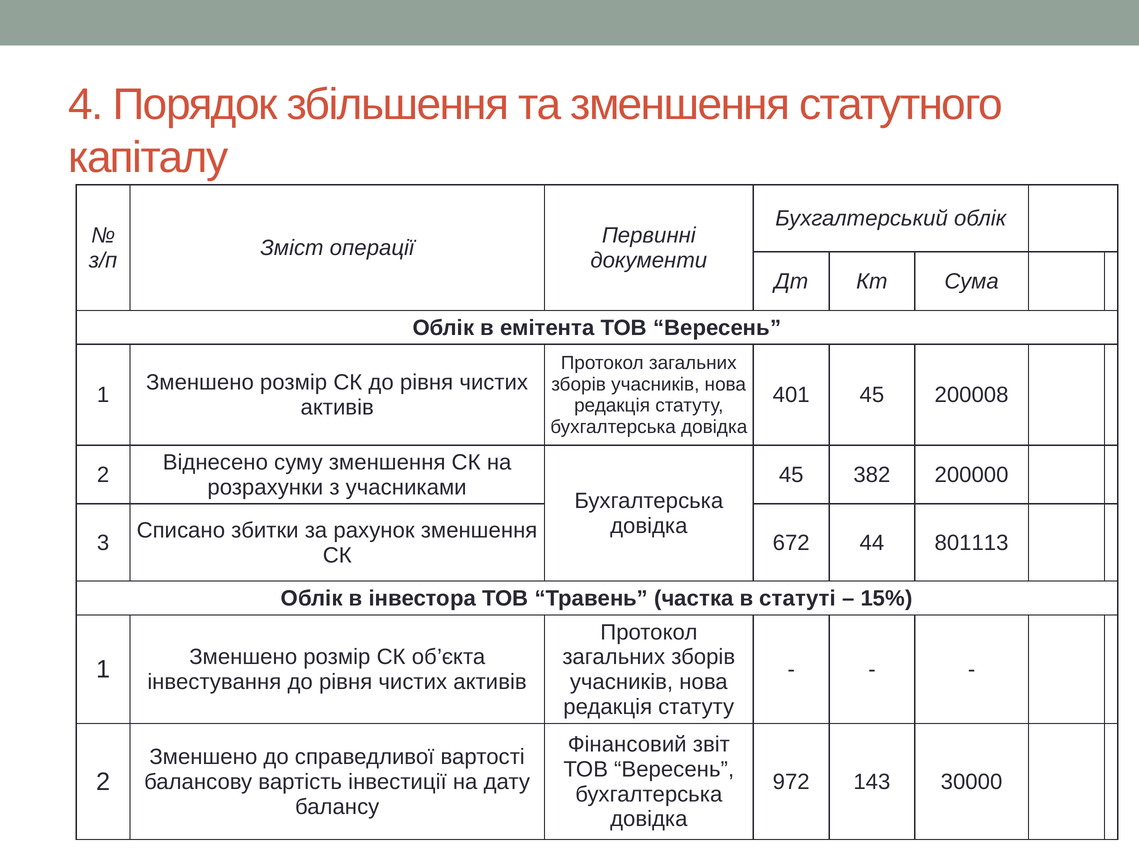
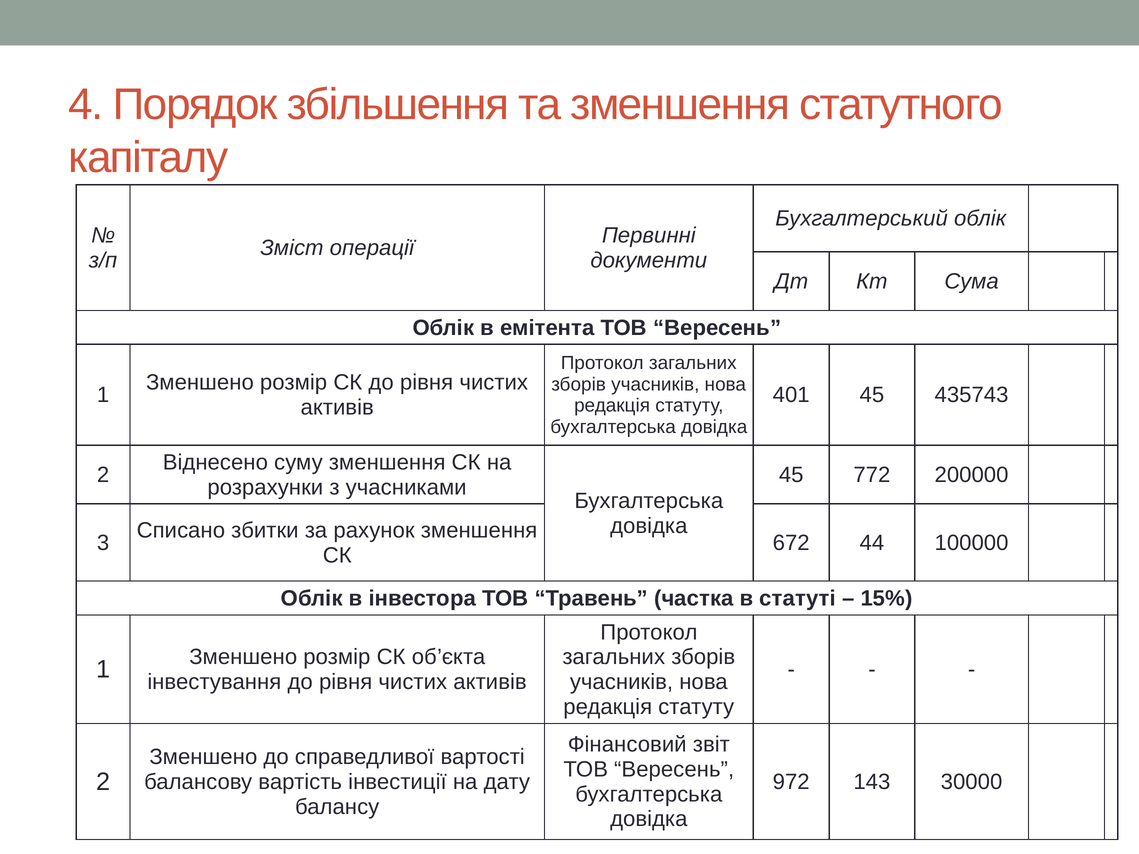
200008: 200008 -> 435743
382: 382 -> 772
801113: 801113 -> 100000
